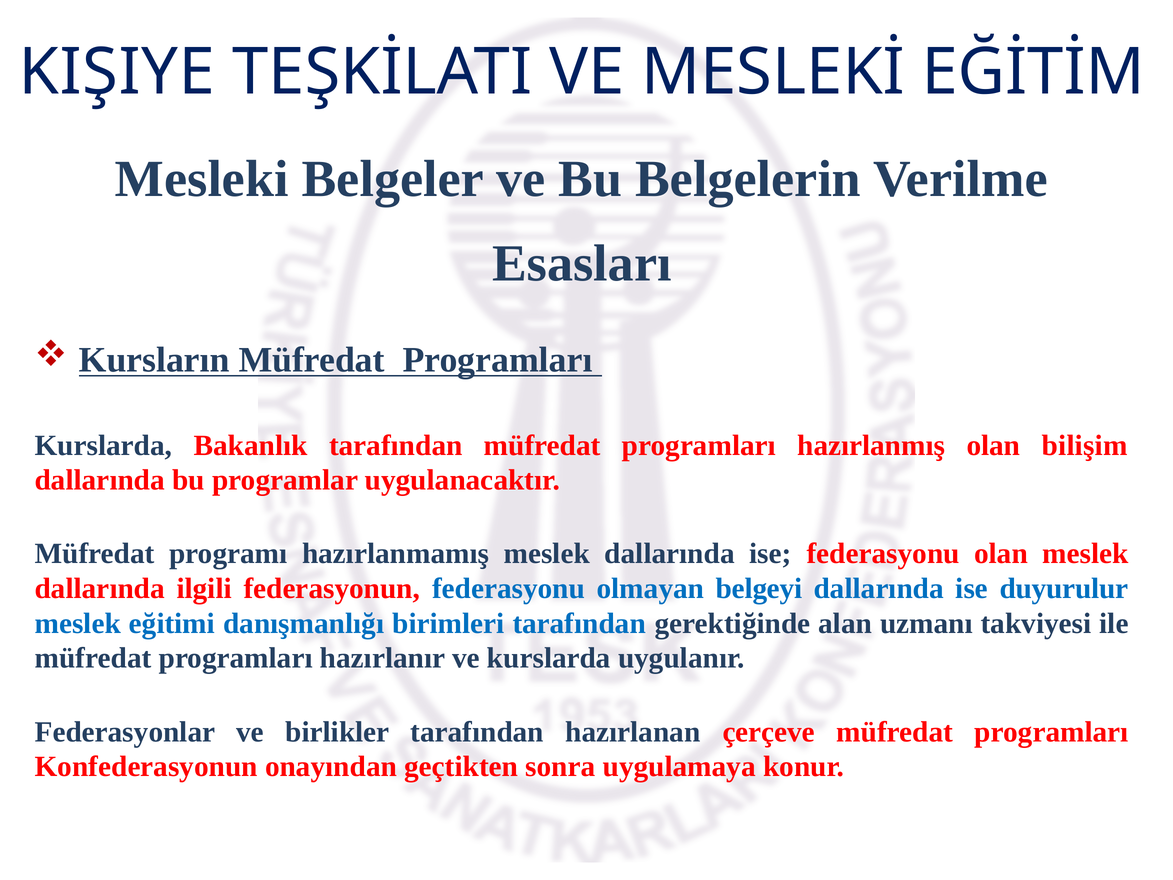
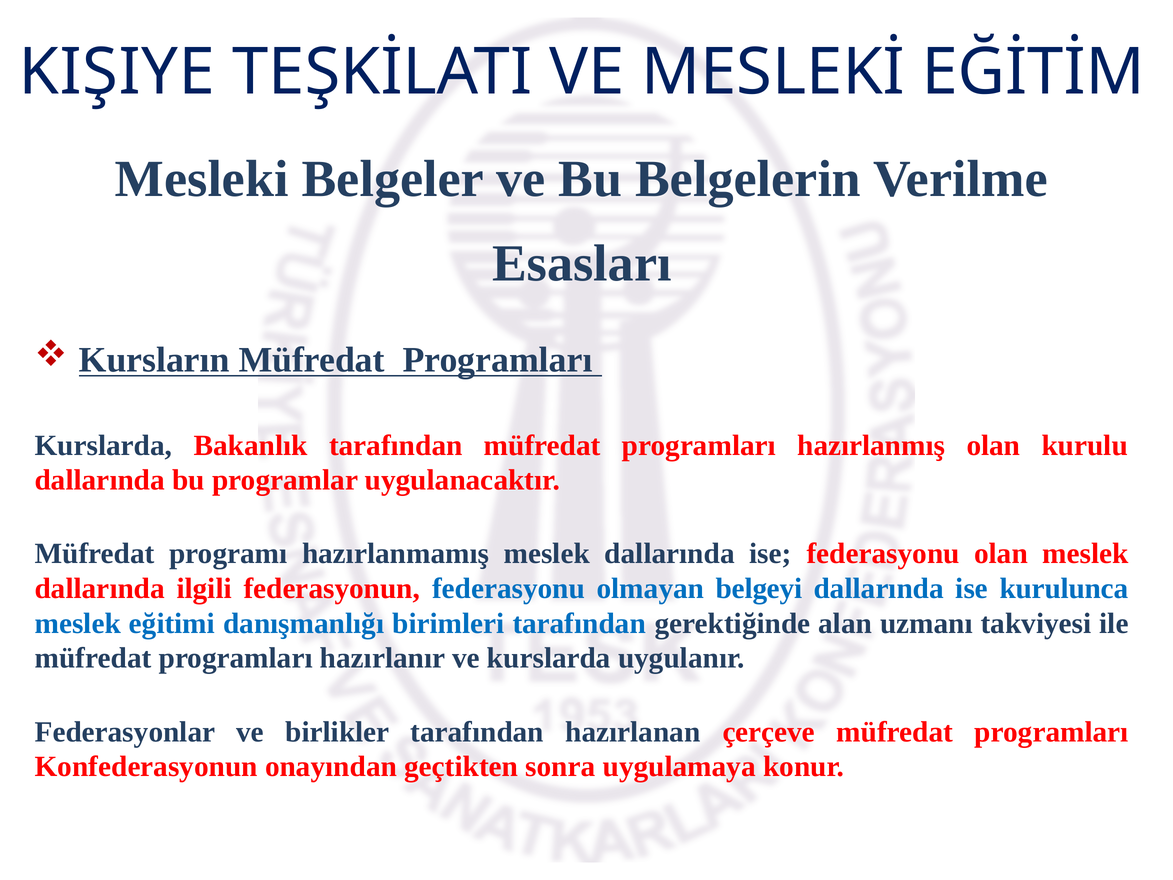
bilişim: bilişim -> kurulu
duyurulur: duyurulur -> kurulunca
